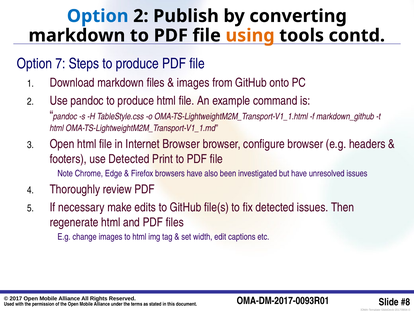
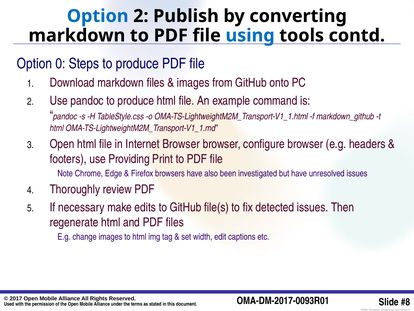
using colour: orange -> blue
7: 7 -> 0
use Detected: Detected -> Providing
